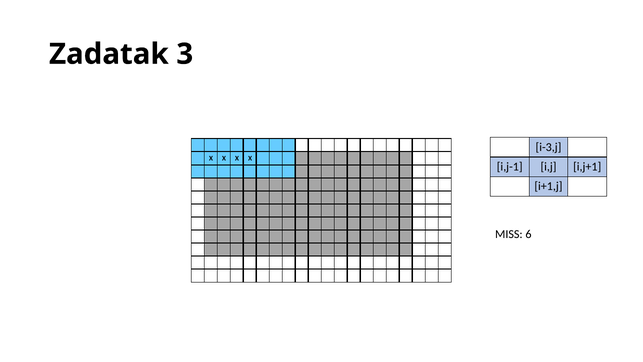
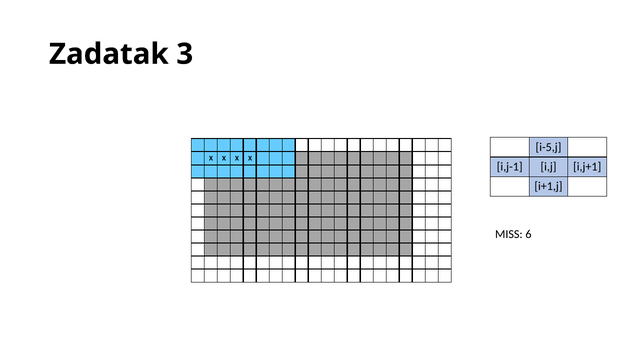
i-3,j: i-3,j -> i-5,j
